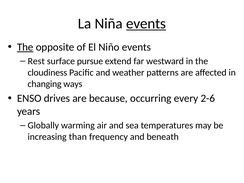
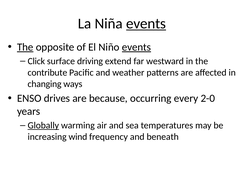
events at (136, 47) underline: none -> present
Rest: Rest -> Click
pursue: pursue -> driving
cloudiness: cloudiness -> contribute
2-6: 2-6 -> 2-0
Globally underline: none -> present
than: than -> wind
